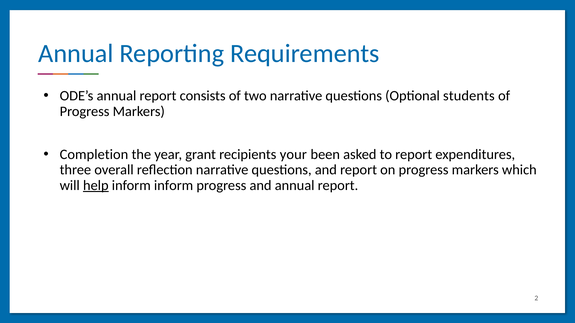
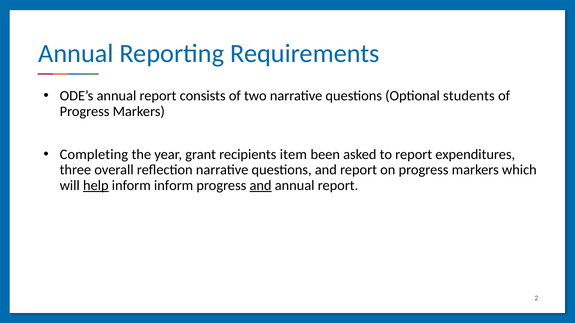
Completion: Completion -> Completing
your: your -> item
and at (261, 186) underline: none -> present
